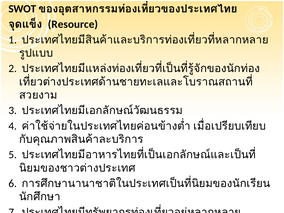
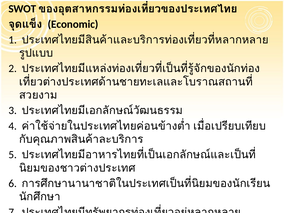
Resource: Resource -> Economic
